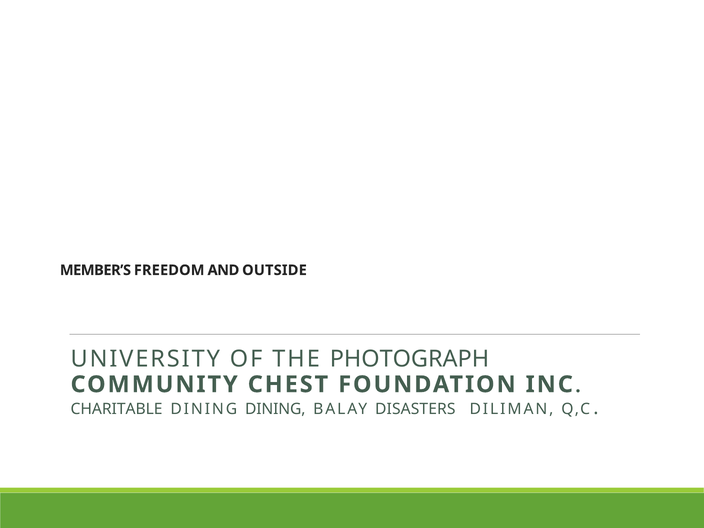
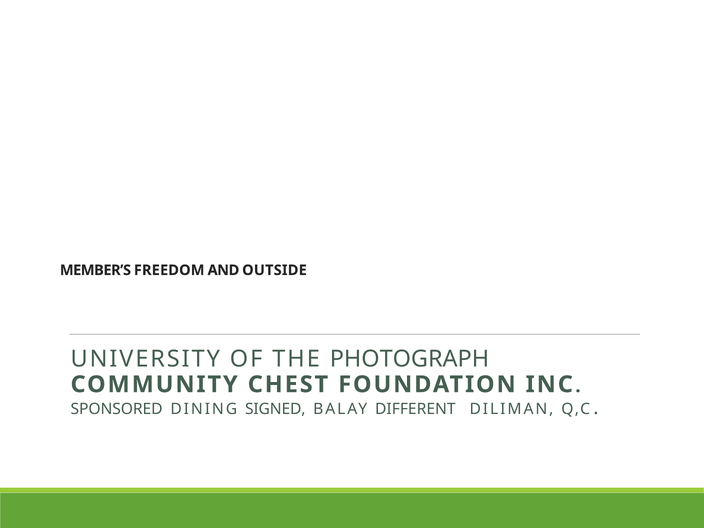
CHARITABLE: CHARITABLE -> SPONSORED
DINING DINING: DINING -> SIGNED
DISASTERS: DISASTERS -> DIFFERENT
